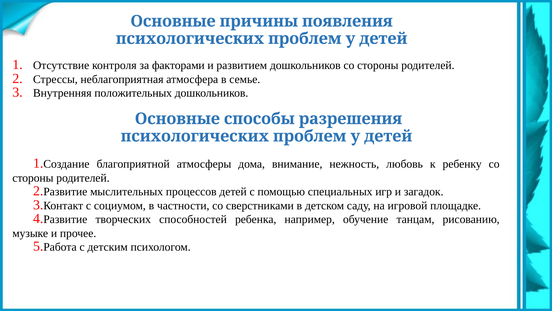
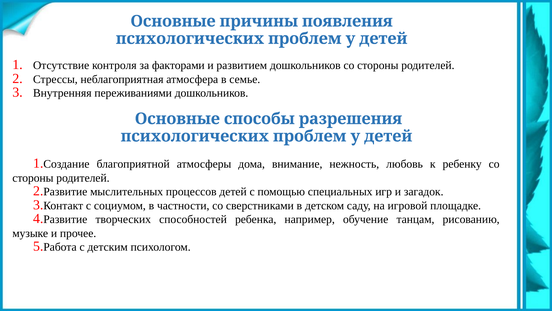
положительных: положительных -> переживаниями
